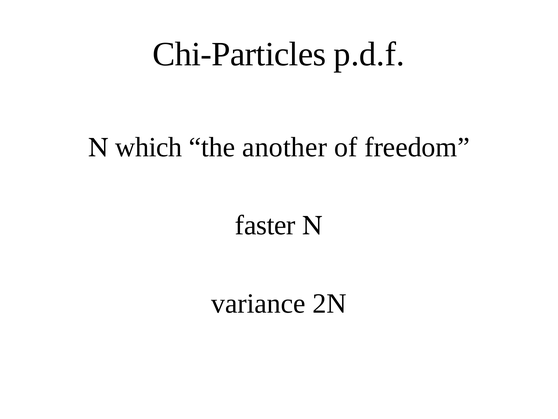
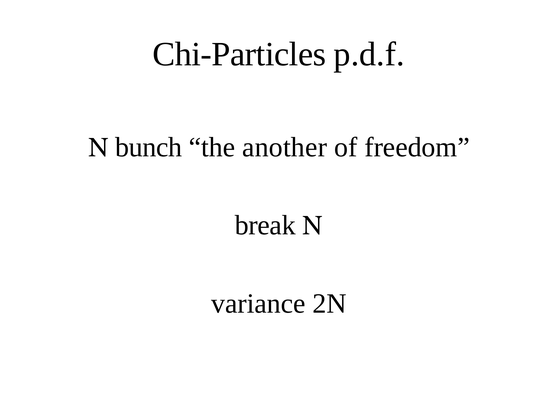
which: which -> bunch
faster: faster -> break
